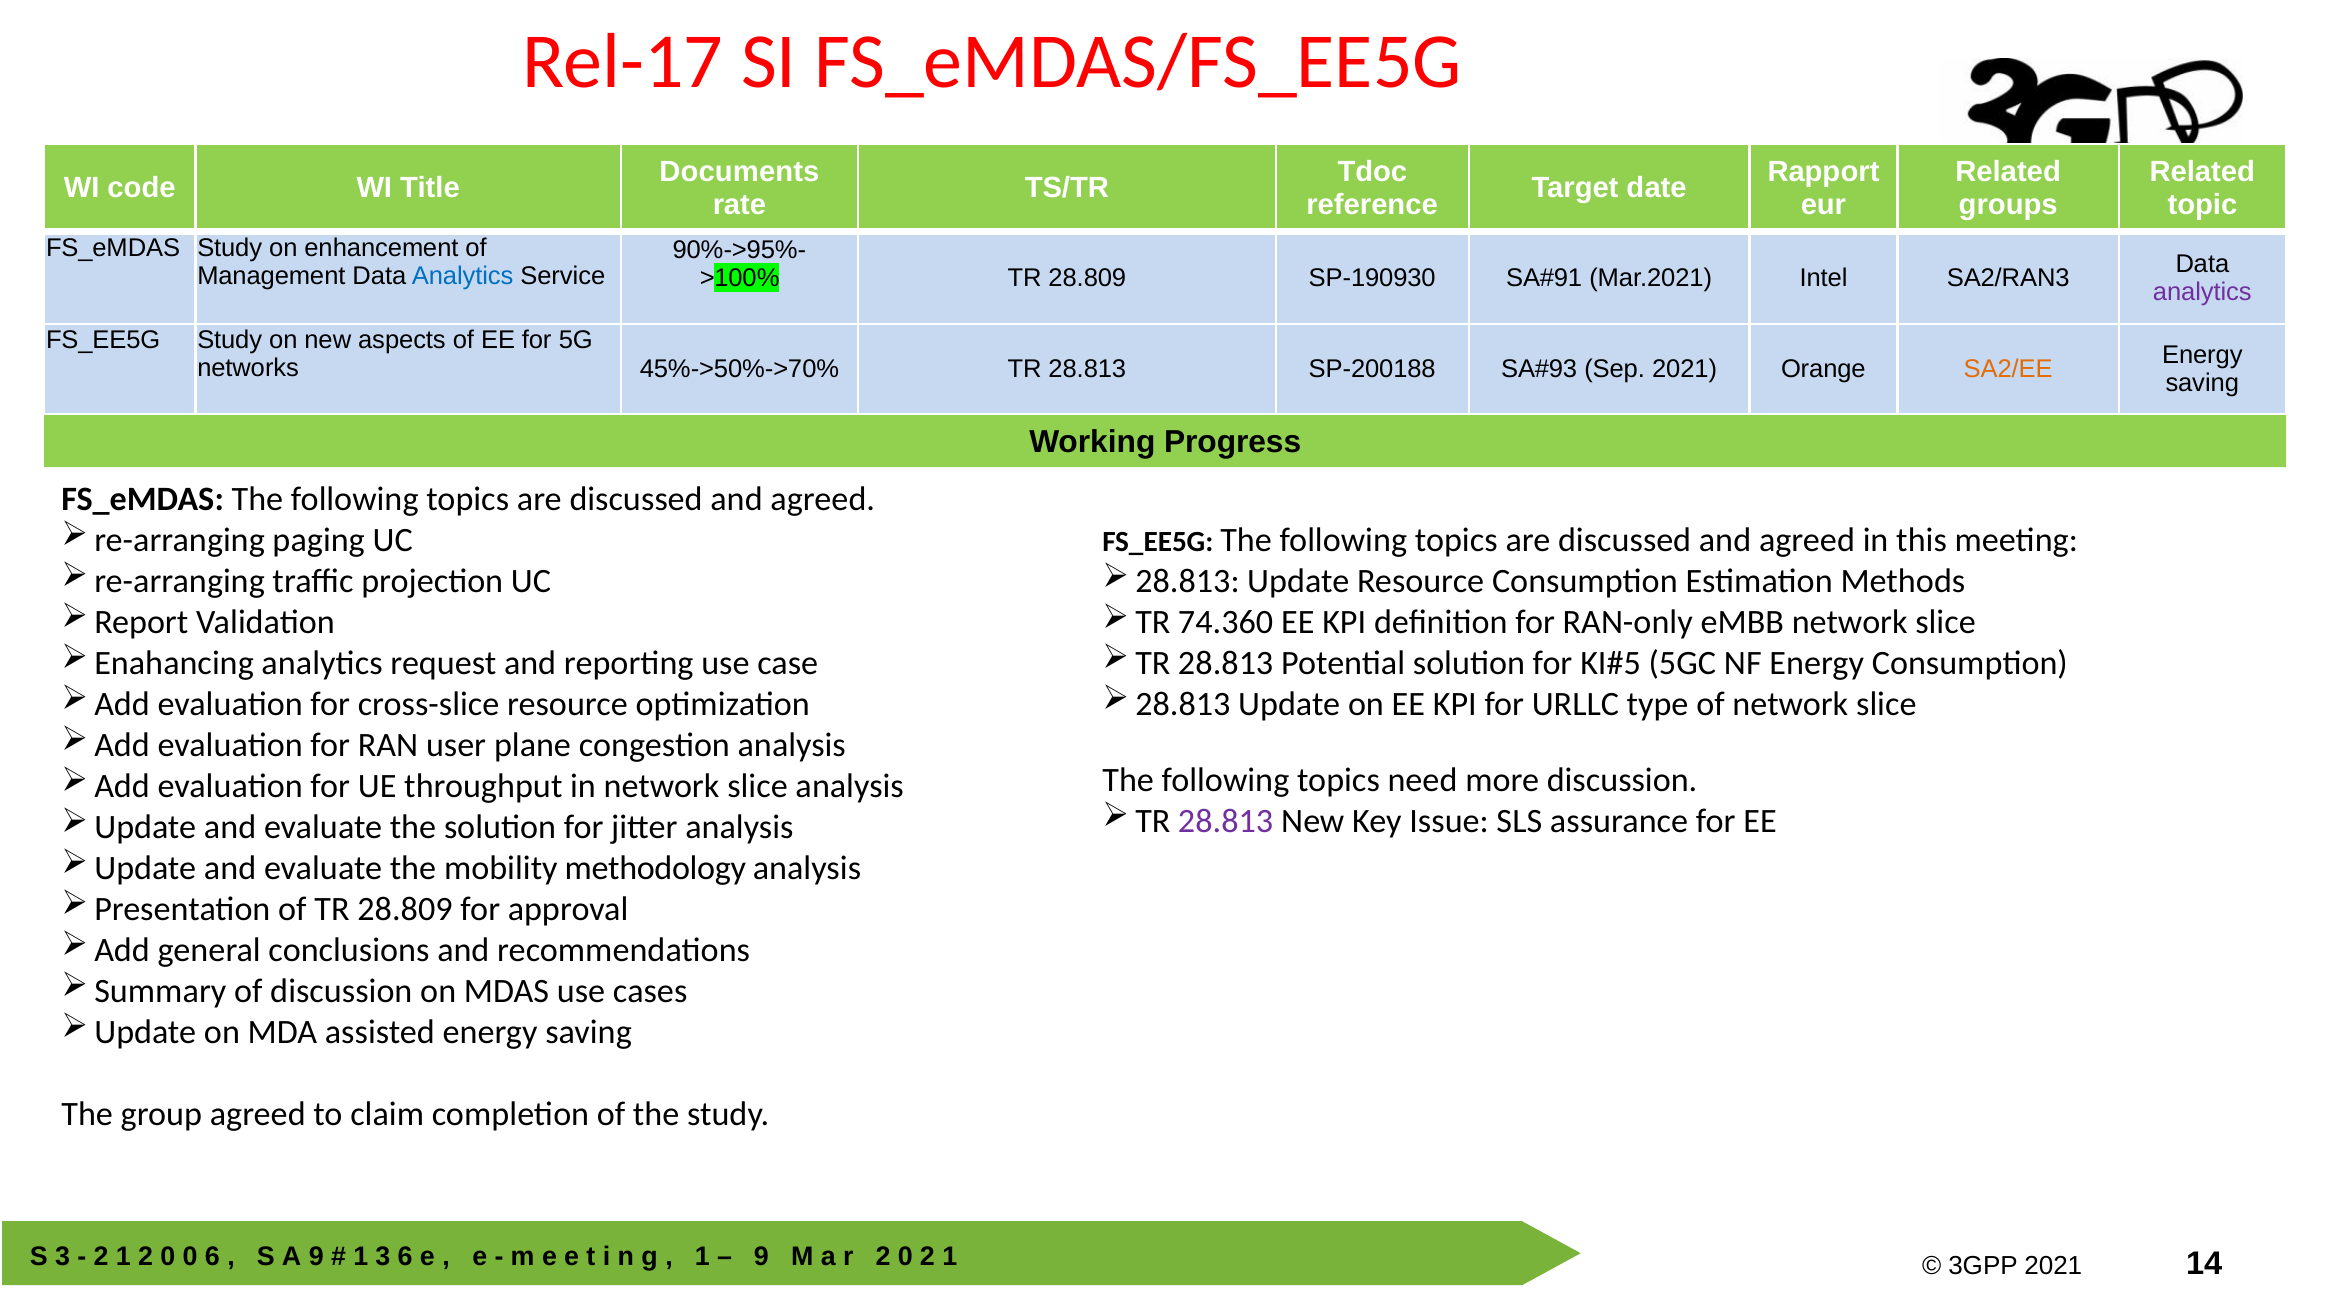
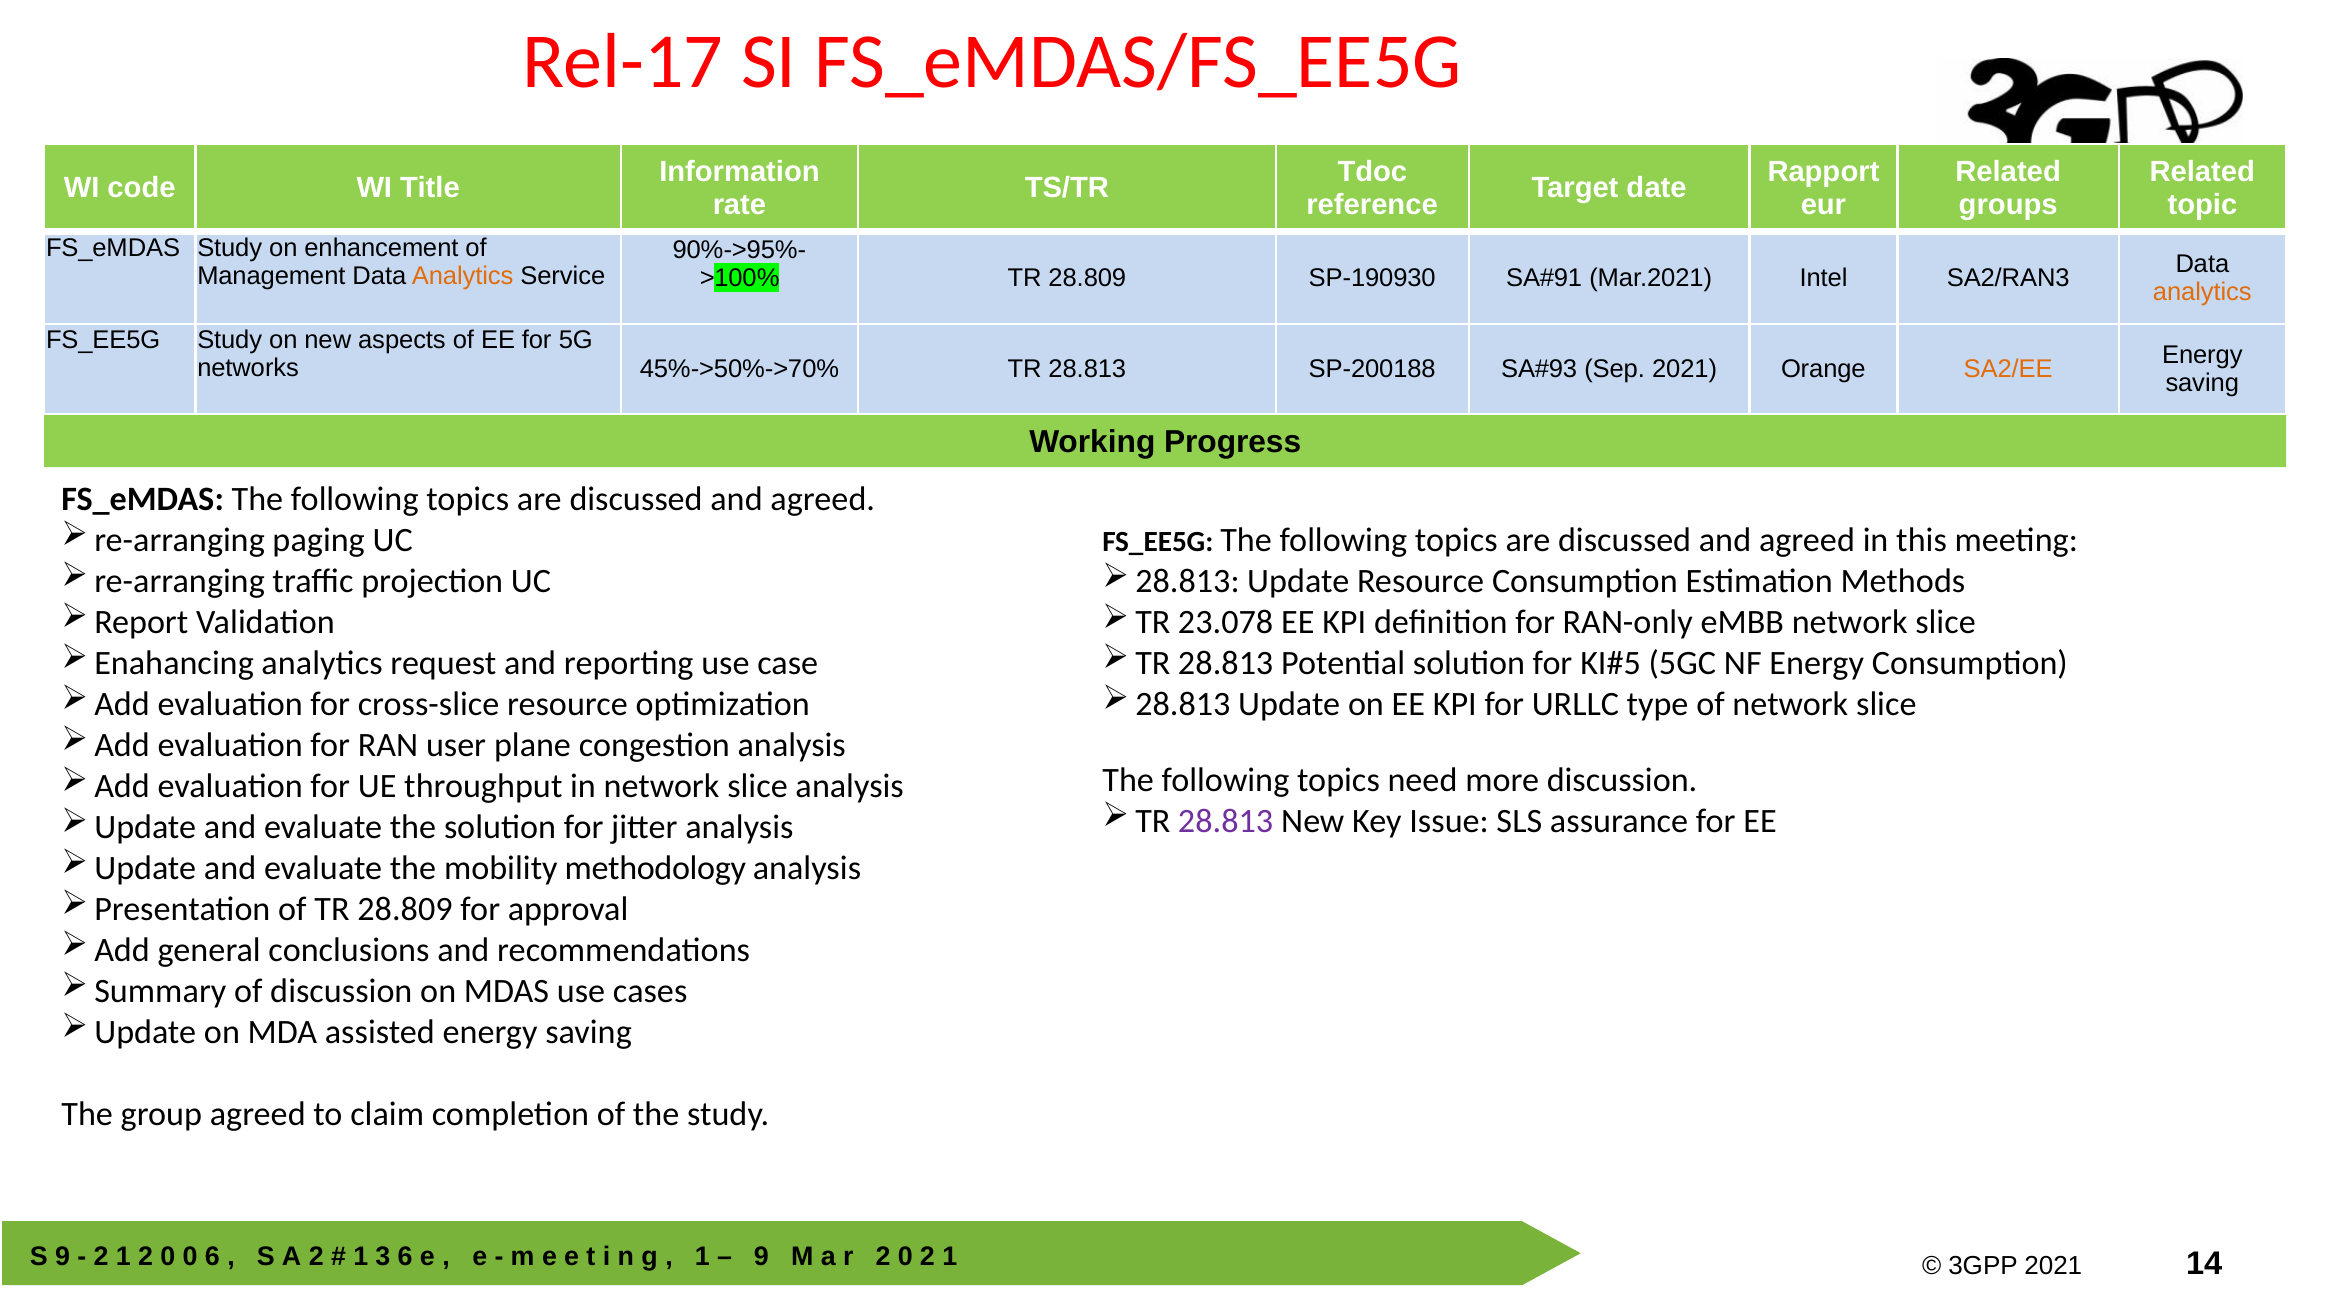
Documents: Documents -> Information
Analytics at (463, 276) colour: blue -> orange
analytics at (2202, 292) colour: purple -> orange
74.360: 74.360 -> 23.078
3 at (63, 1257): 3 -> 9
9 at (316, 1257): 9 -> 2
